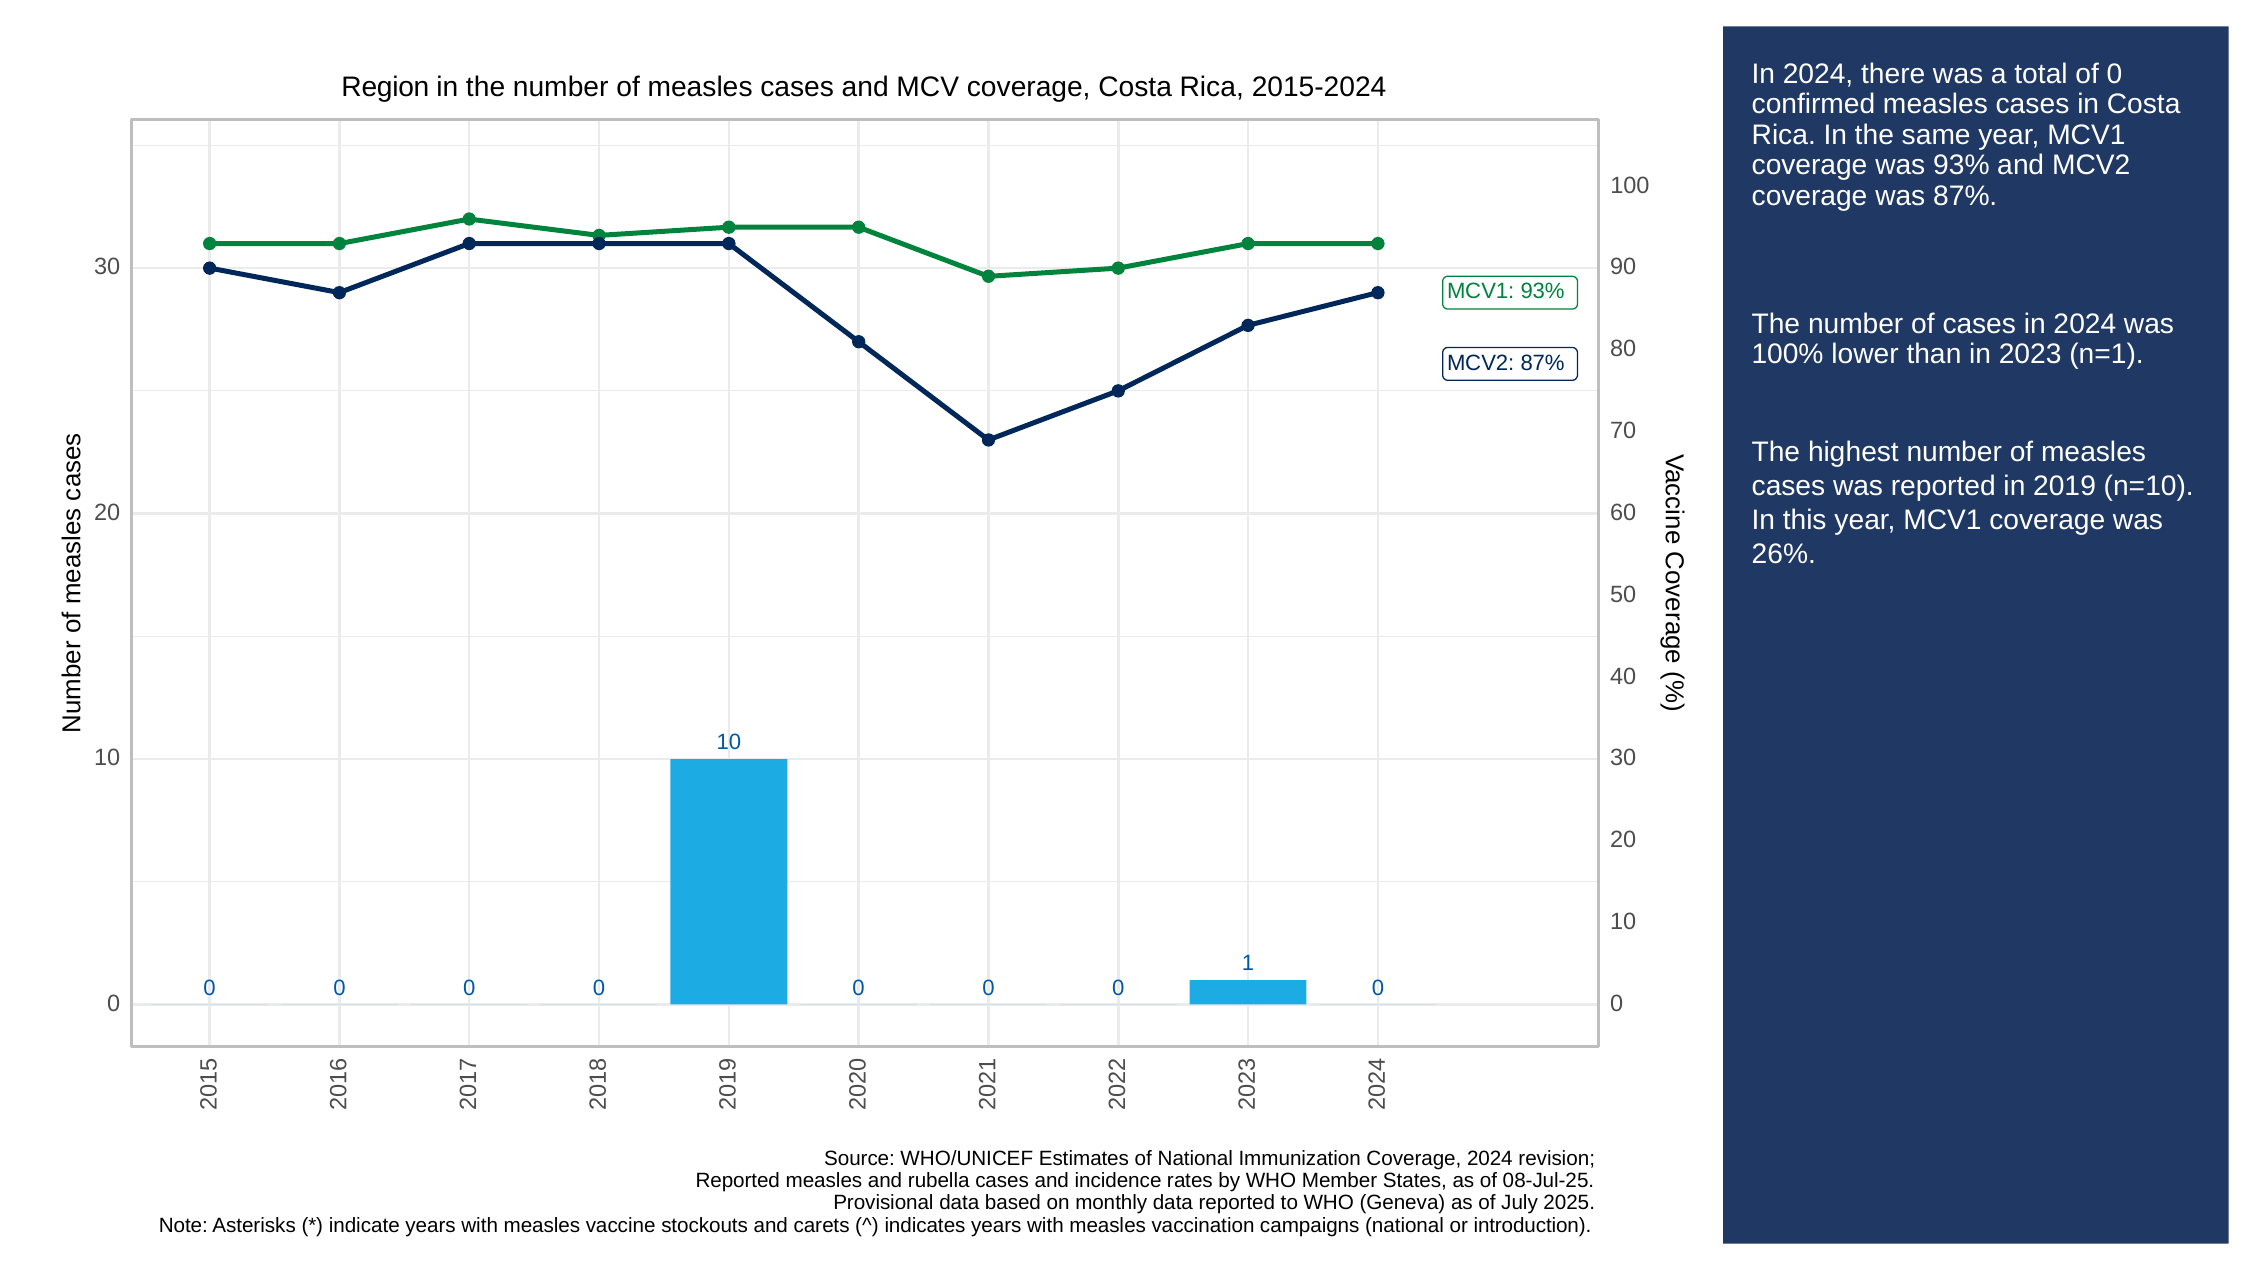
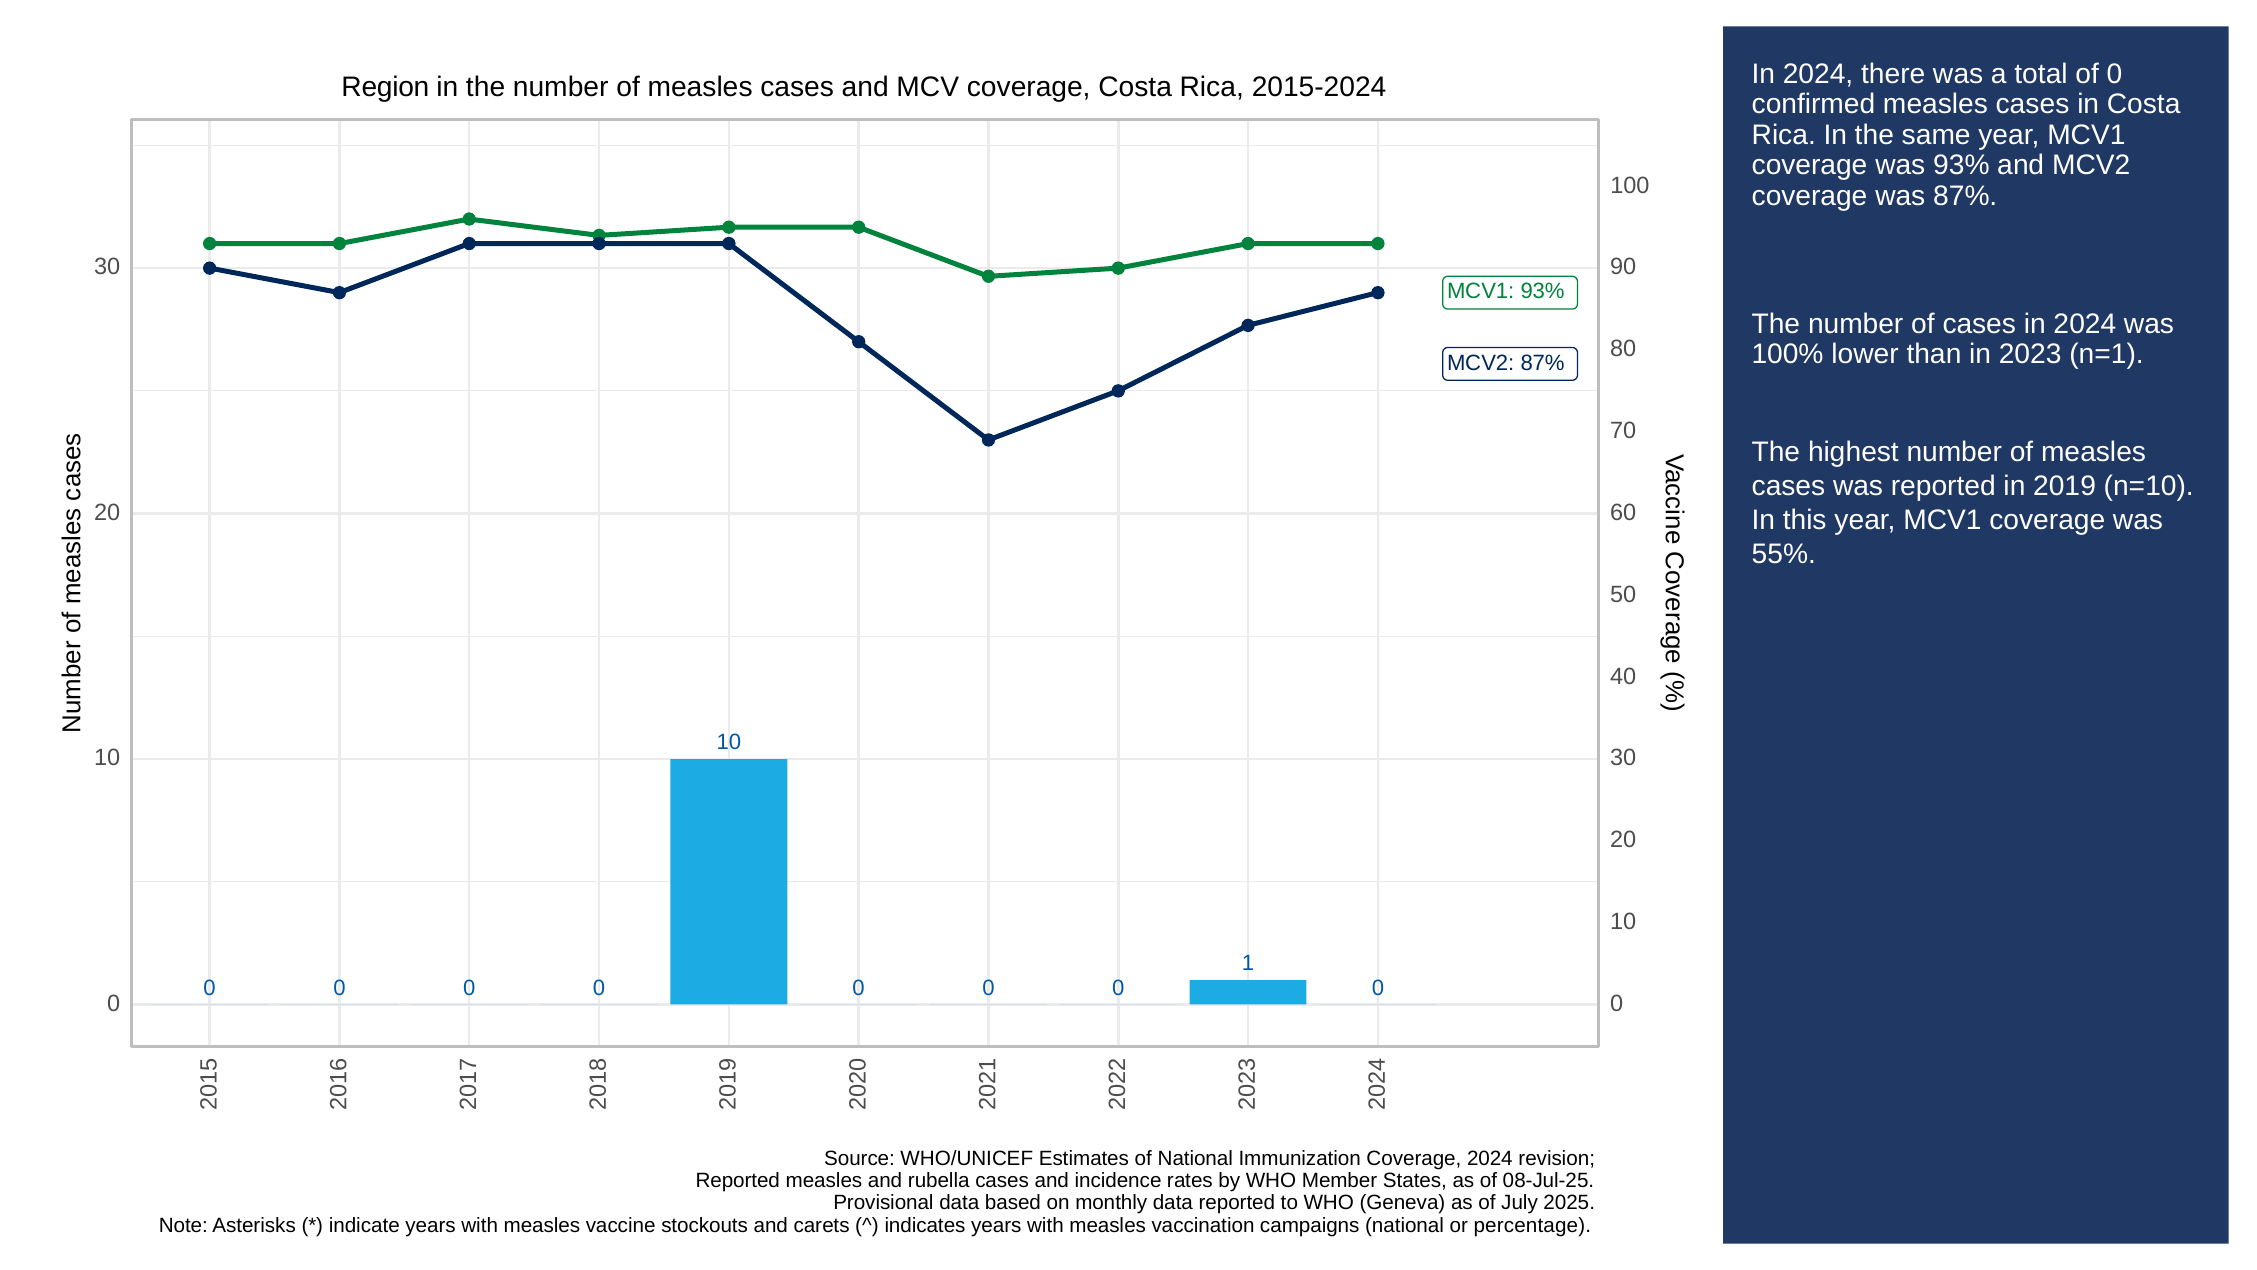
26%: 26% -> 55%
introduction: introduction -> percentage
